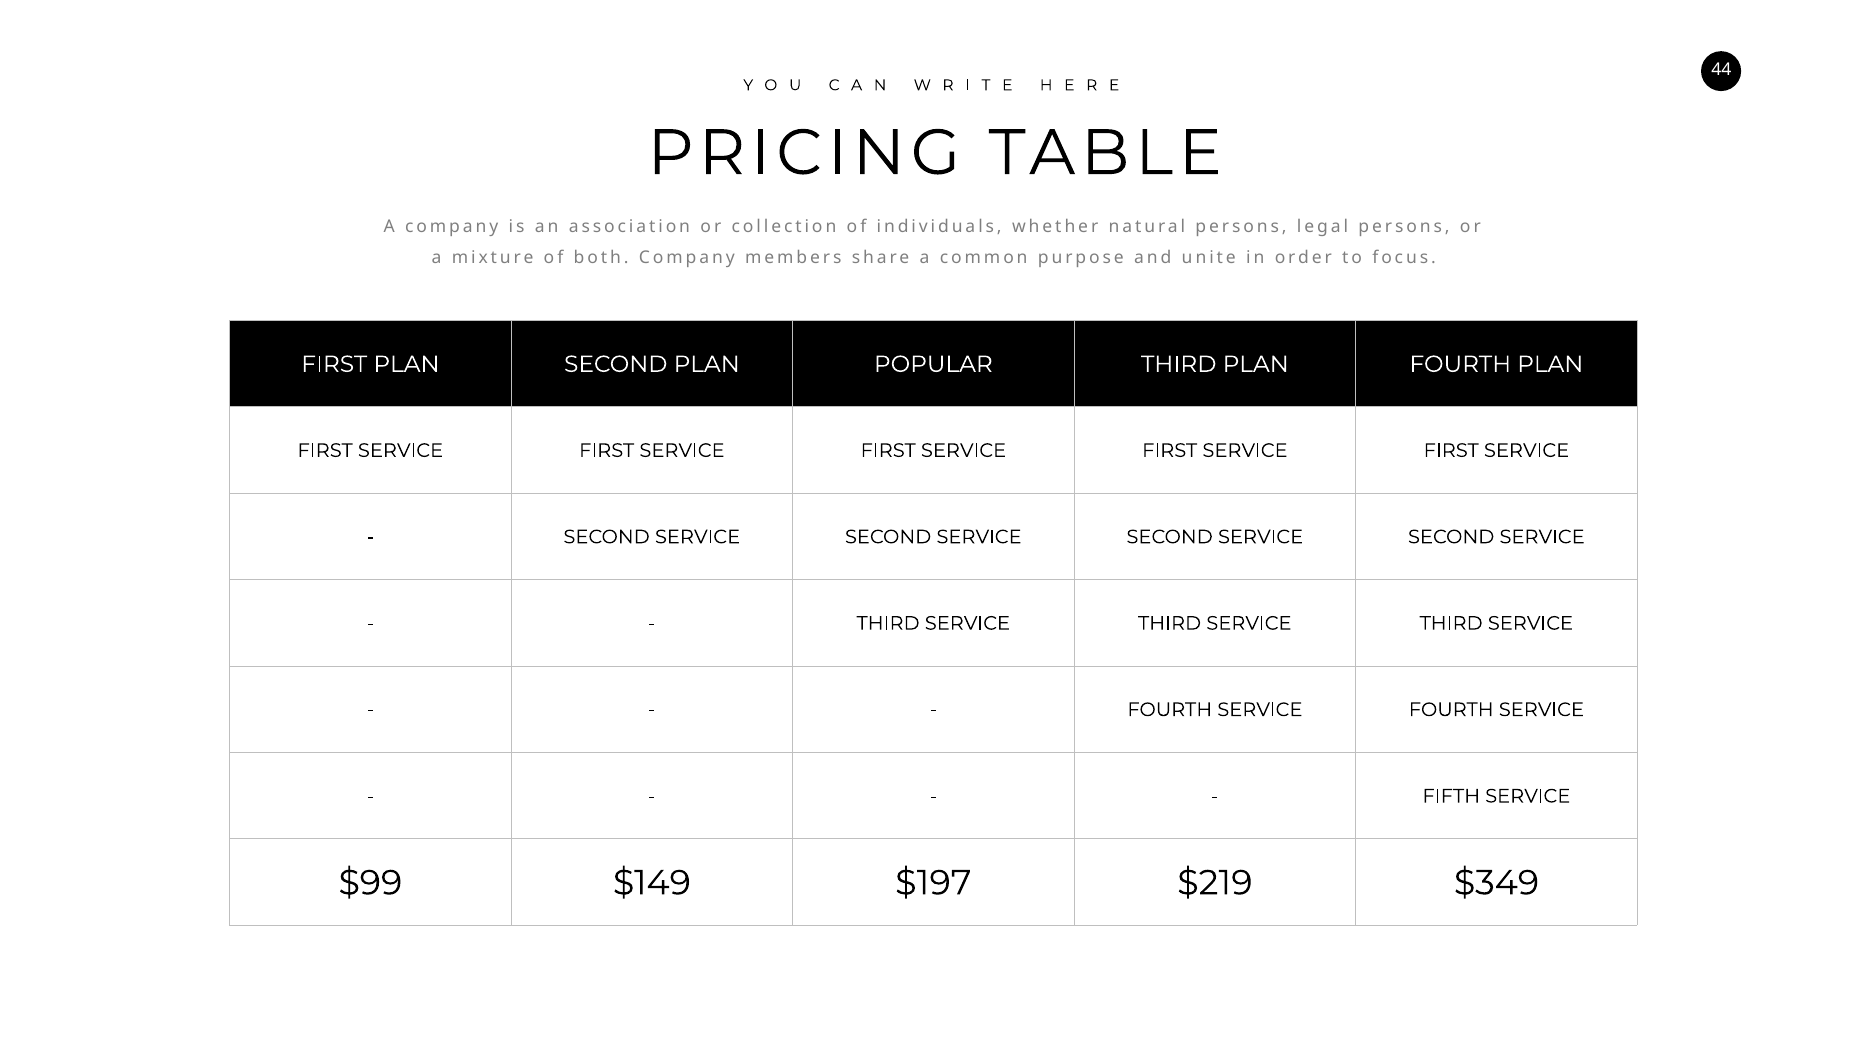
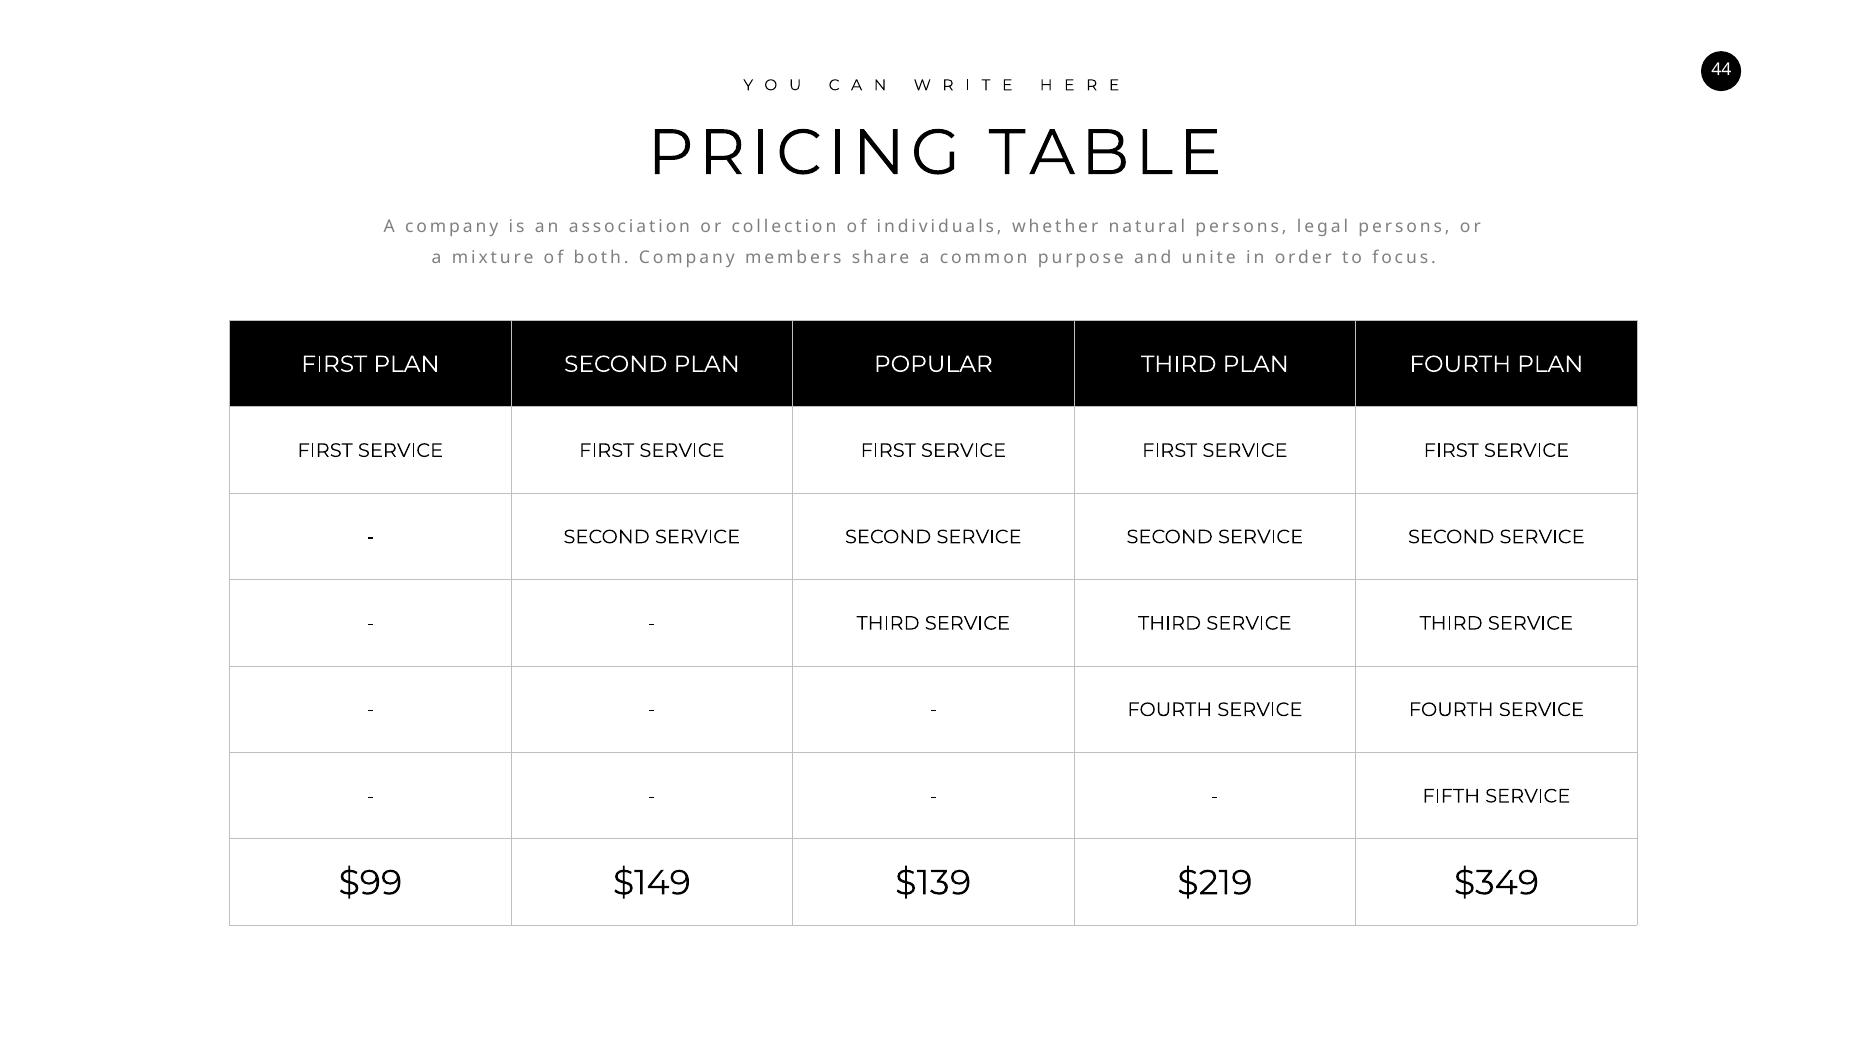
$197: $197 -> $139
